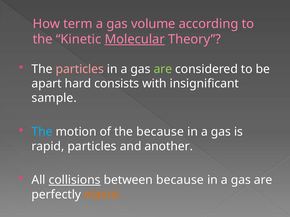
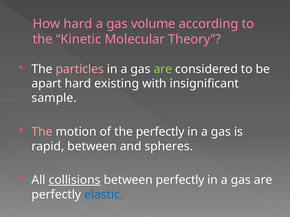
How term: term -> hard
Molecular underline: present -> none
consists: consists -> existing
The at (42, 132) colour: light blue -> pink
the because: because -> perfectly
rapid particles: particles -> between
another: another -> spheres
between because: because -> perfectly
elastic colour: orange -> blue
